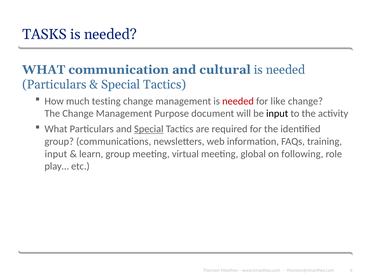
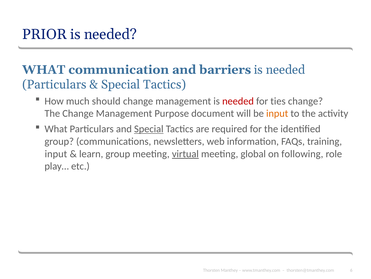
TASKS: TASKS -> PRIOR
cultural: cultural -> barriers
testing: testing -> should
like: like -> ties
input at (277, 113) colour: black -> orange
virtual underline: none -> present
